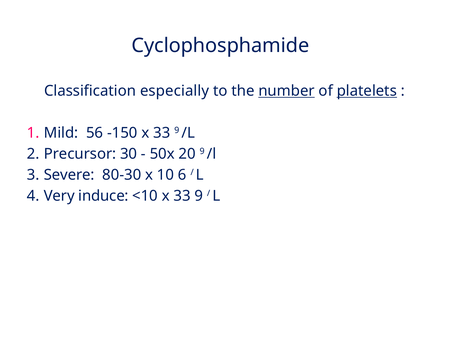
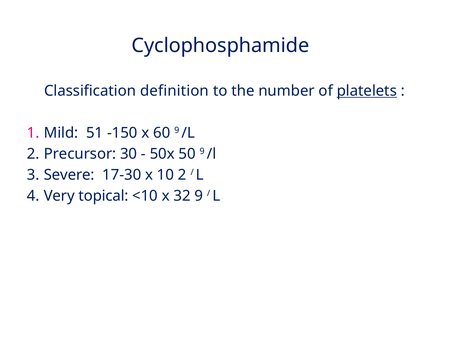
especially: especially -> definition
number underline: present -> none
56: 56 -> 51
-150 x 33: 33 -> 60
20: 20 -> 50
80-30: 80-30 -> 17-30
10 6: 6 -> 2
induce: induce -> topical
<10 x 33: 33 -> 32
